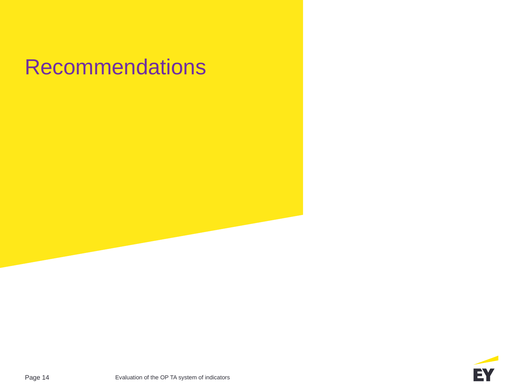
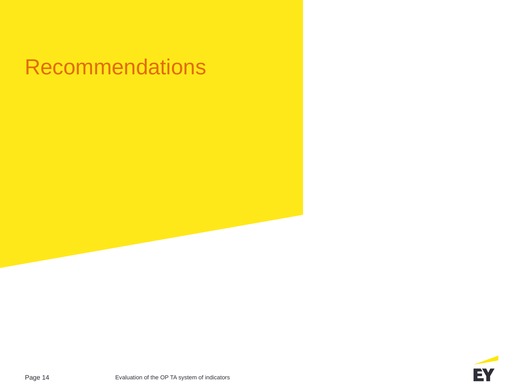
Recommendations colour: purple -> orange
